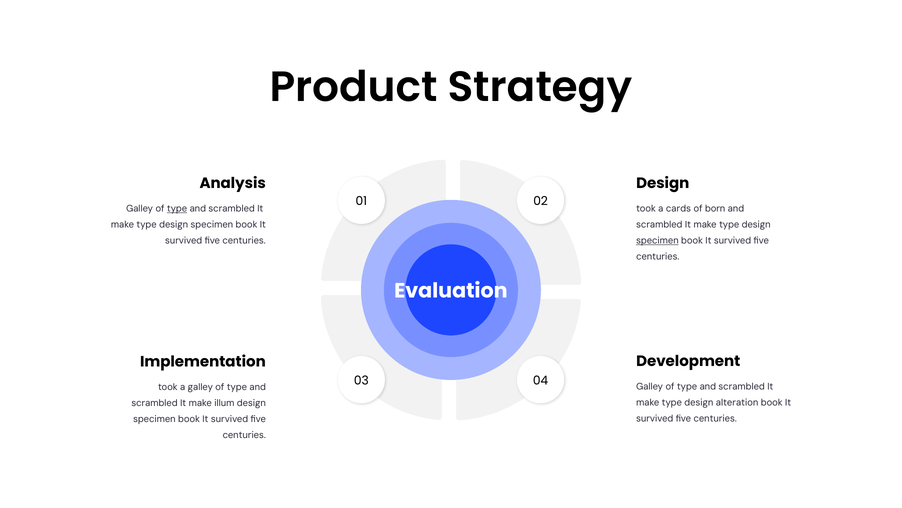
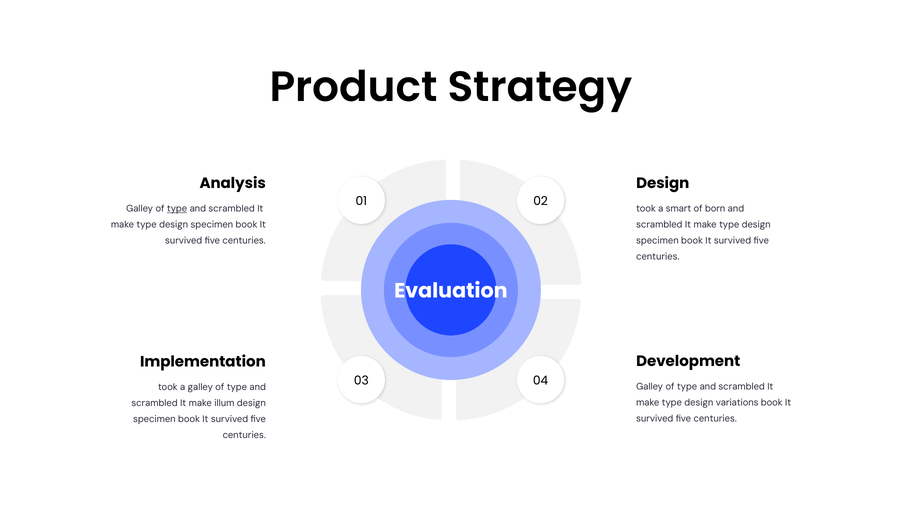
cards: cards -> smart
specimen at (657, 240) underline: present -> none
alteration: alteration -> variations
